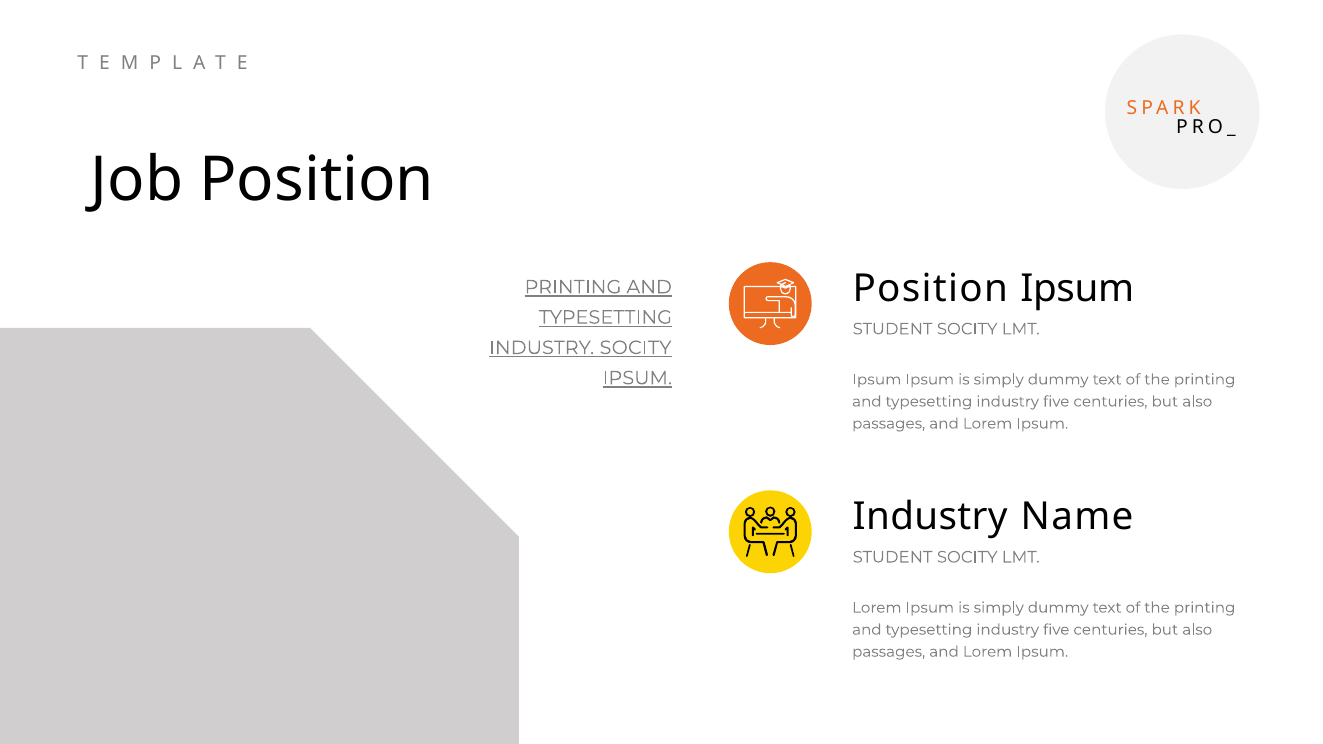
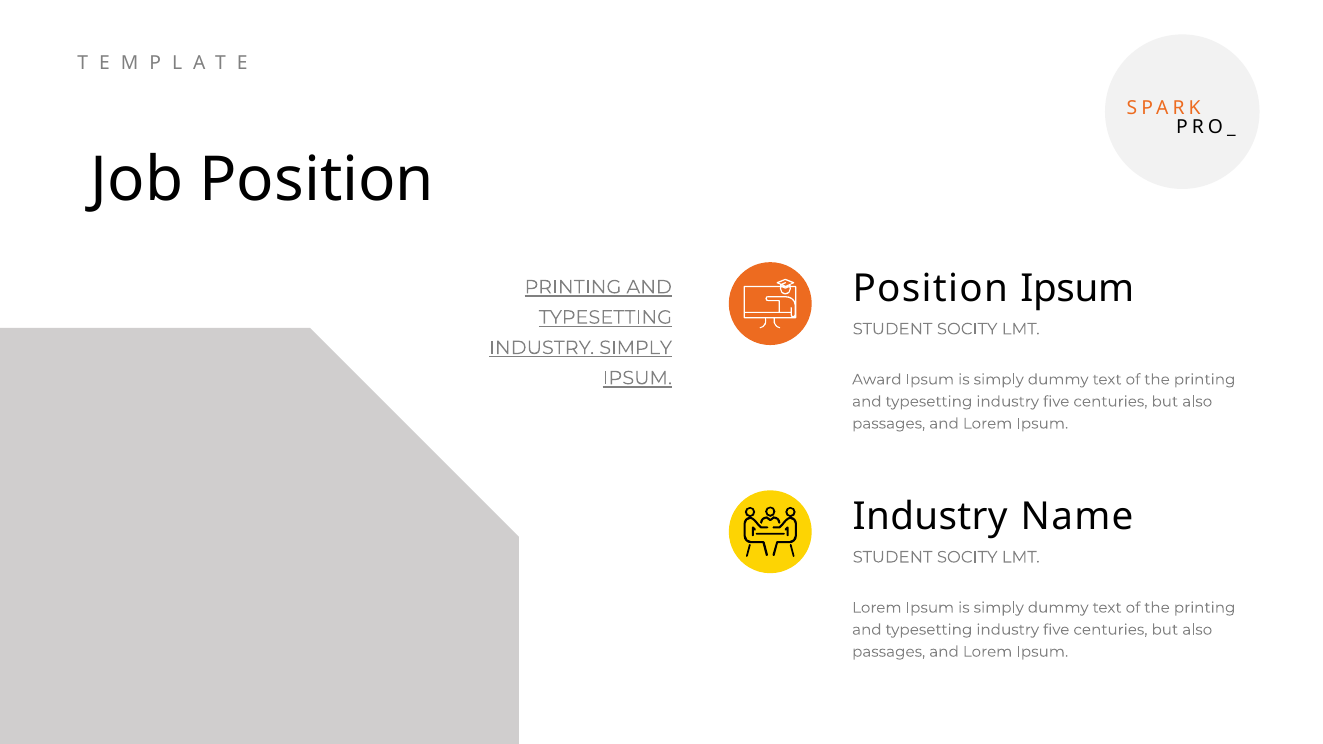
SOCITY at (635, 348): SOCITY -> SIMPLY
Ipsum at (877, 380): Ipsum -> Award
